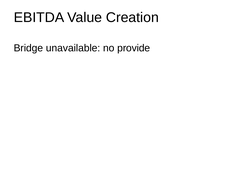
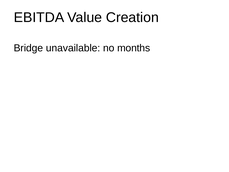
provide: provide -> months
